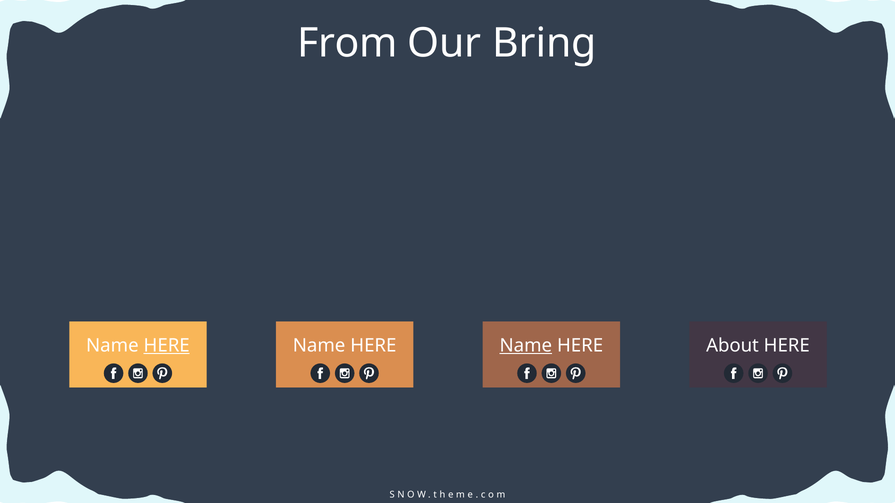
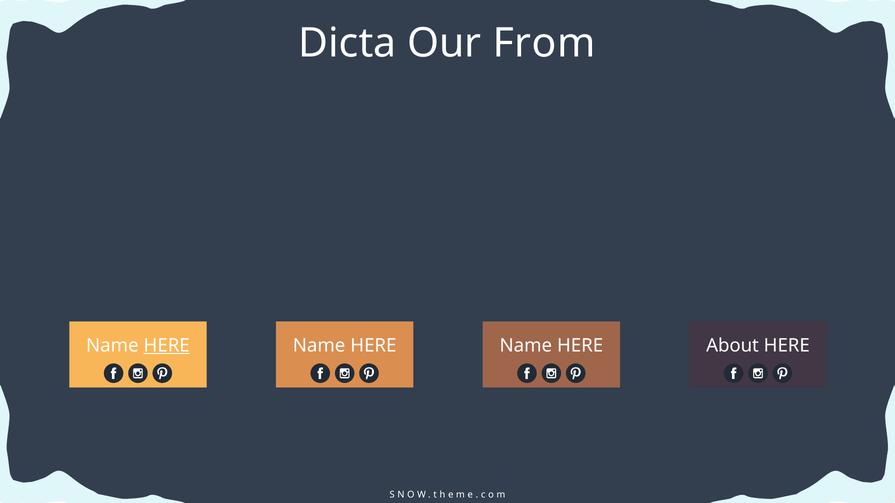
From: From -> Dicta
Bring: Bring -> From
Name at (526, 346) underline: present -> none
